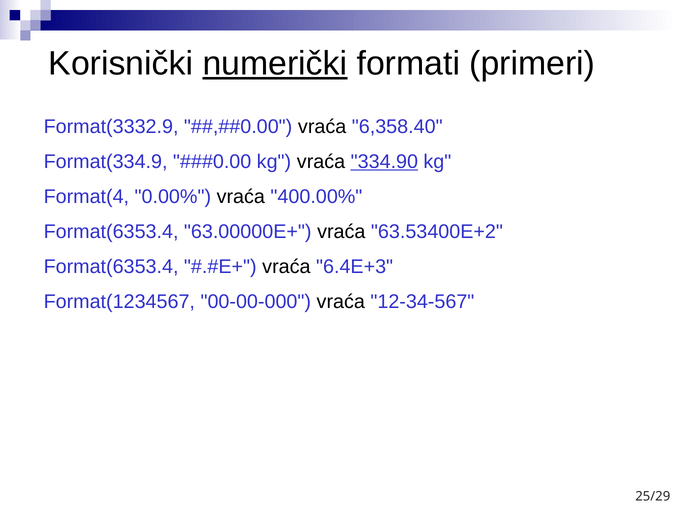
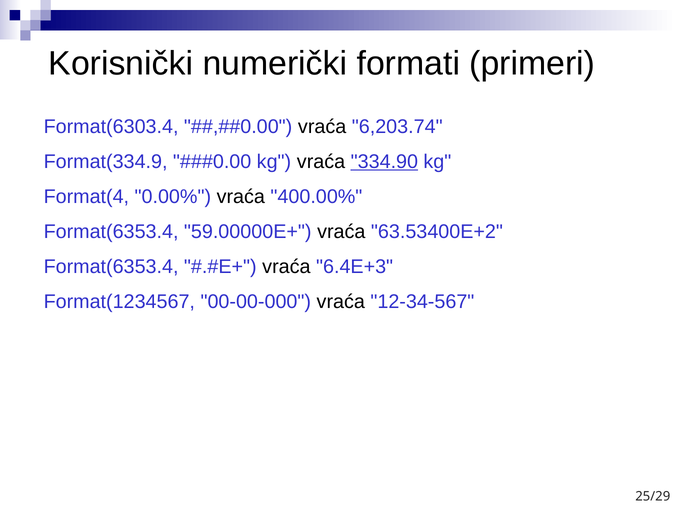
numerički underline: present -> none
Format(3332.9: Format(3332.9 -> Format(6303.4
6,358.40: 6,358.40 -> 6,203.74
63.00000E+: 63.00000E+ -> 59.00000E+
